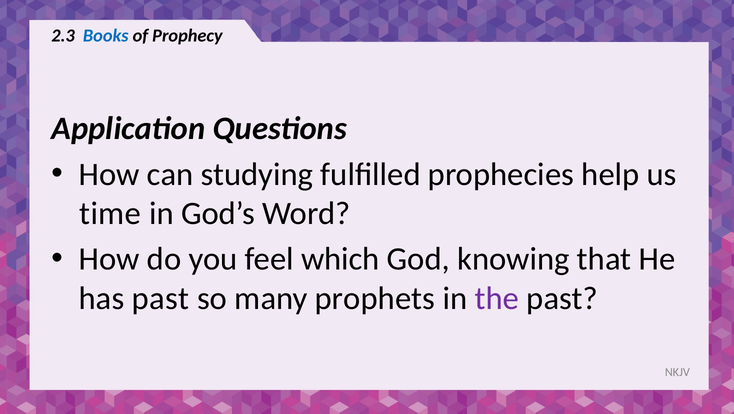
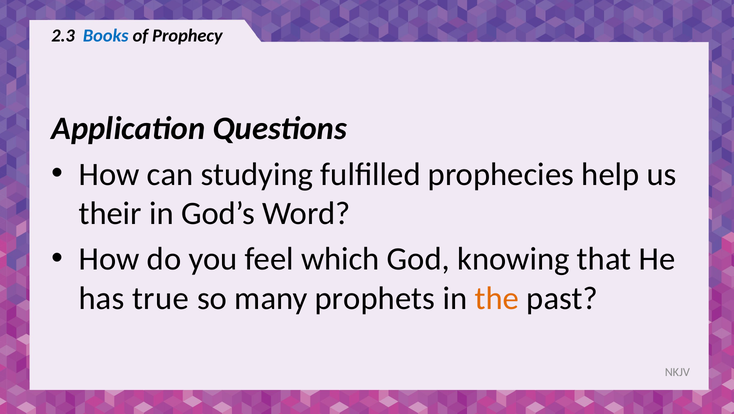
time: time -> their
has past: past -> true
the colour: purple -> orange
